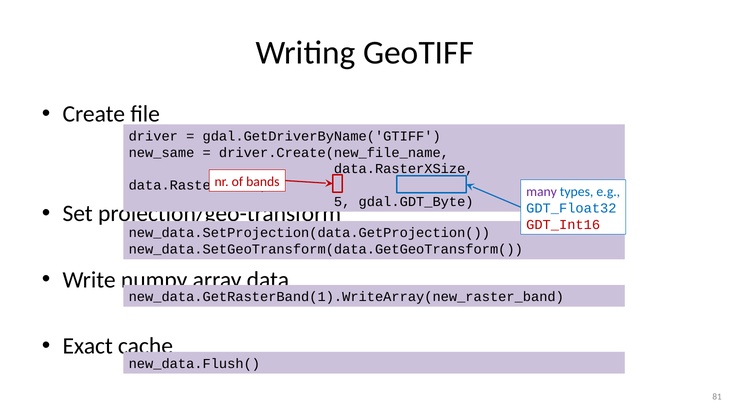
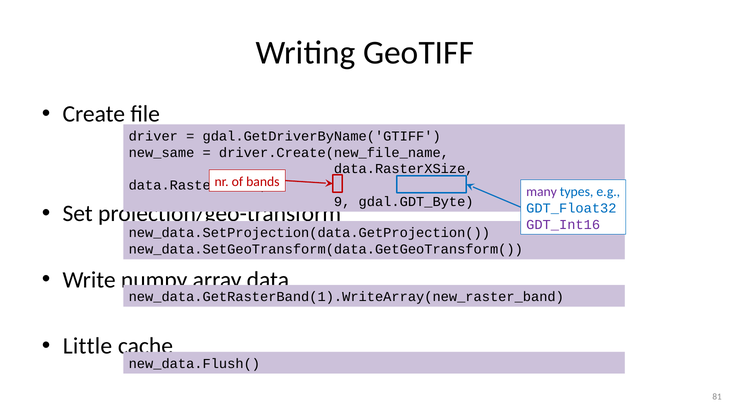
5: 5 -> 9
GDT_Int16 colour: red -> purple
Exact: Exact -> Little
